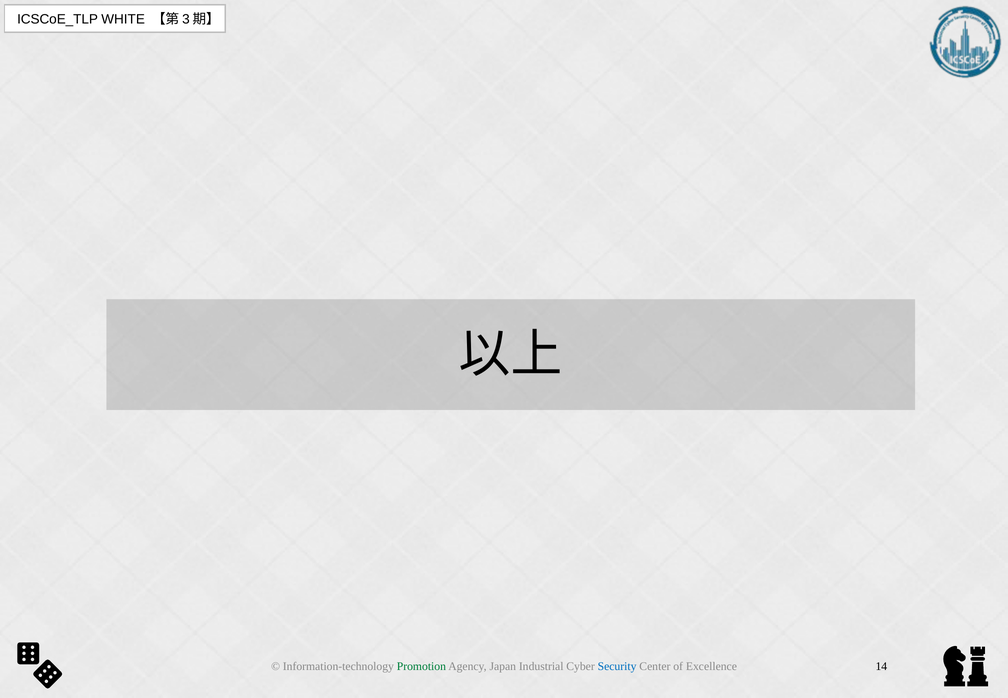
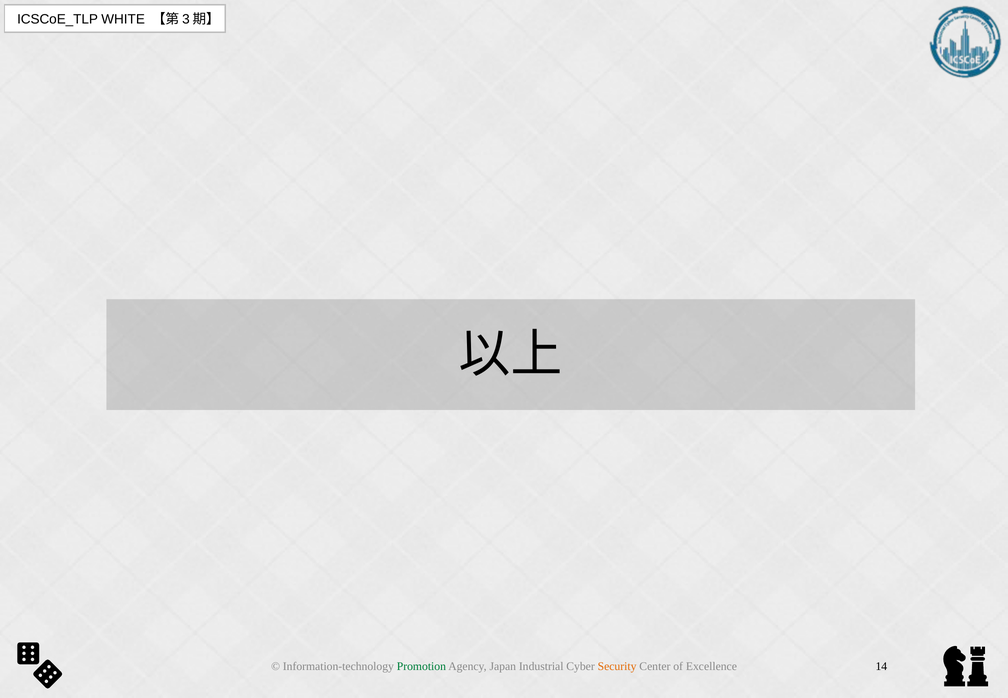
Security colour: blue -> orange
